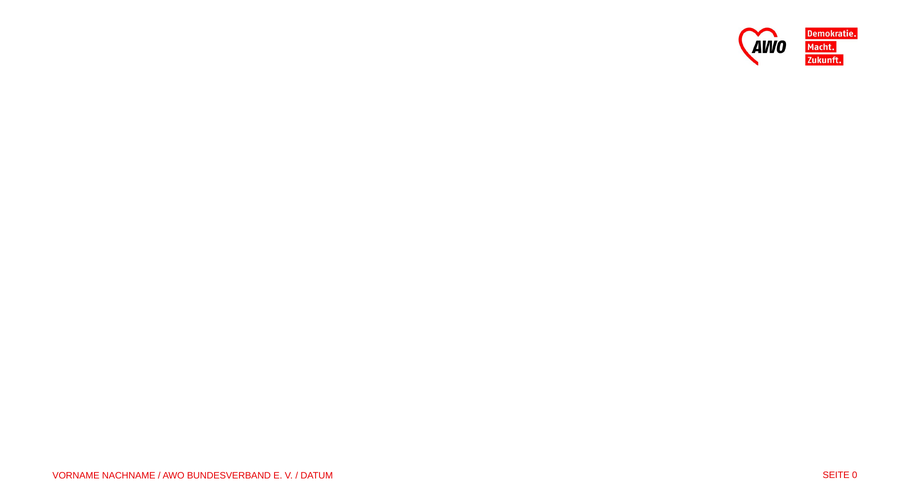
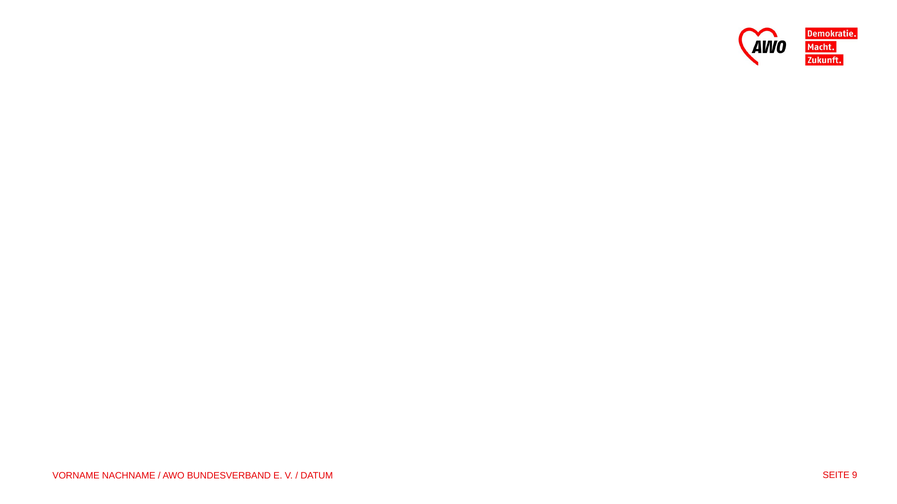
0: 0 -> 9
